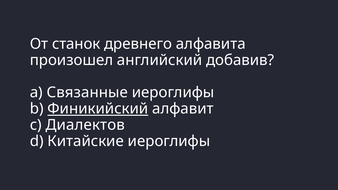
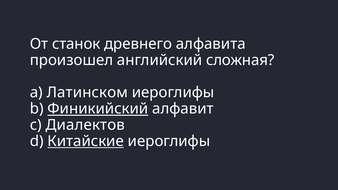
добавив: добавив -> сложная
Связанные: Связанные -> Латинском
Китайские underline: none -> present
